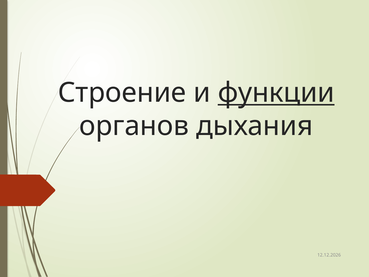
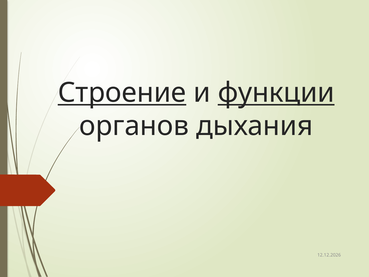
Строение underline: none -> present
